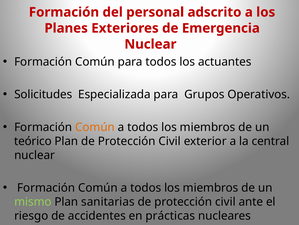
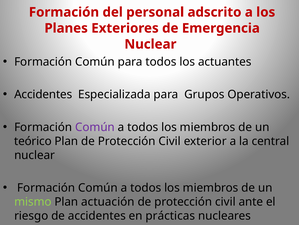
Solicitudes at (43, 94): Solicitudes -> Accidentes
Común at (95, 127) colour: orange -> purple
sanitarias: sanitarias -> actuación
